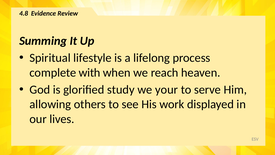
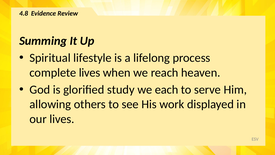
complete with: with -> lives
your: your -> each
